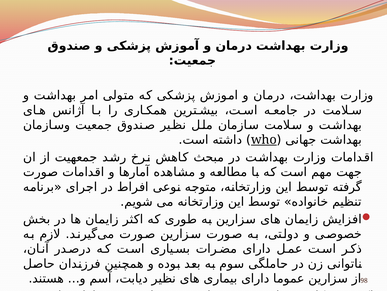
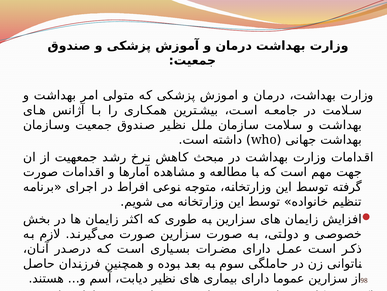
who underline: present -> none
